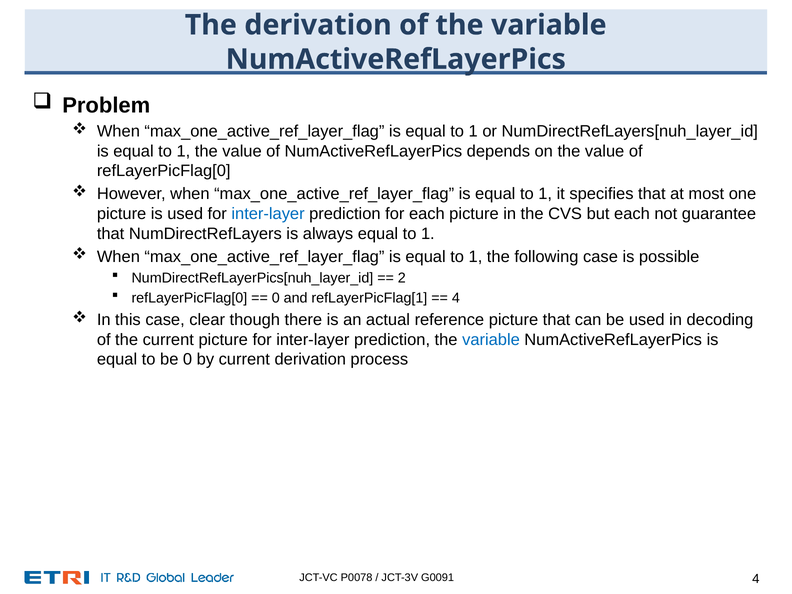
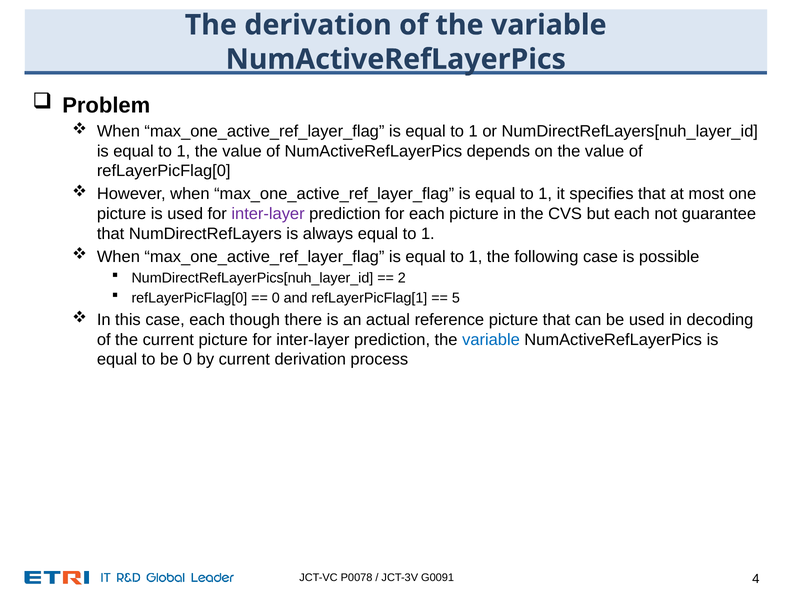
inter-layer at (268, 214) colour: blue -> purple
4 at (456, 298): 4 -> 5
case clear: clear -> each
